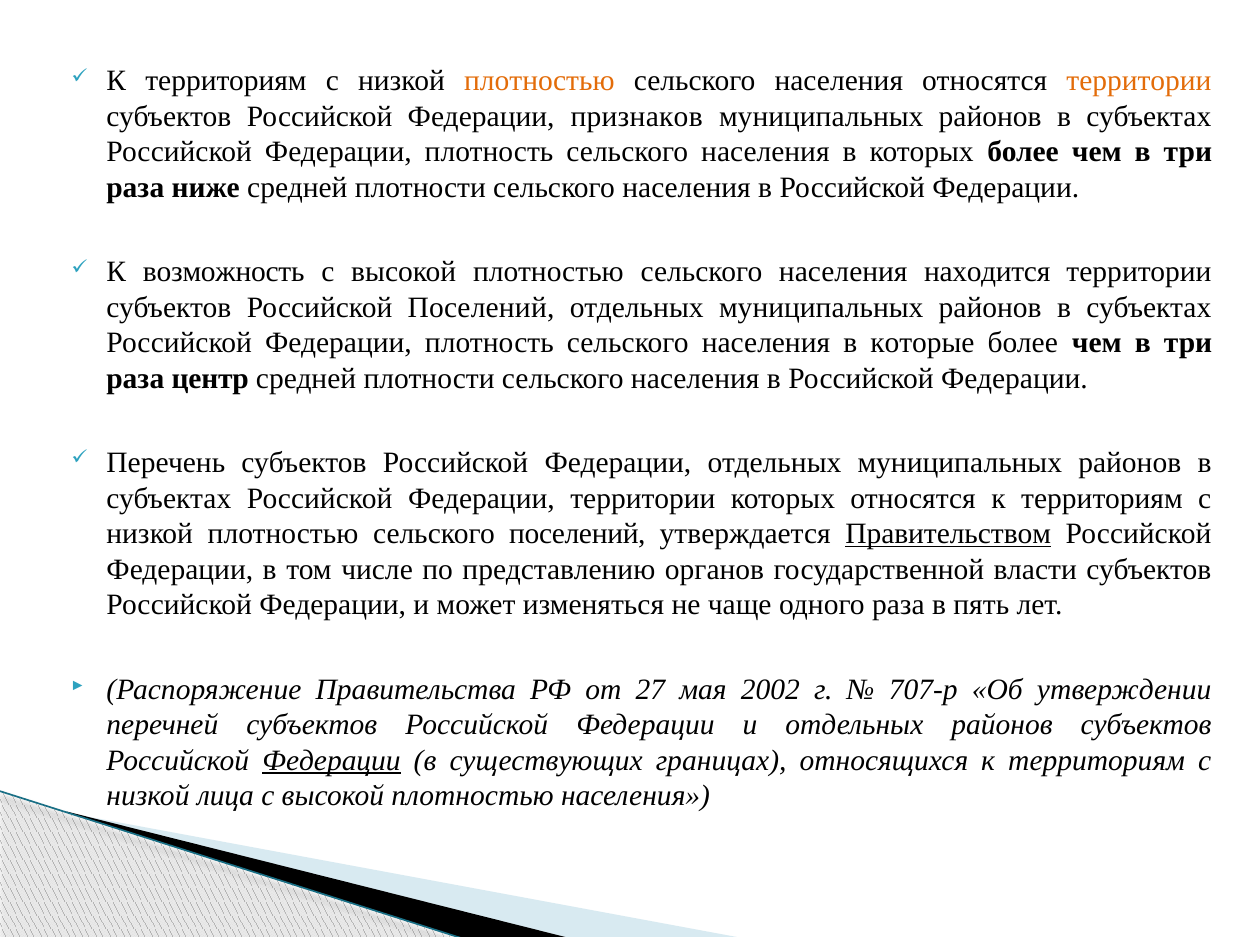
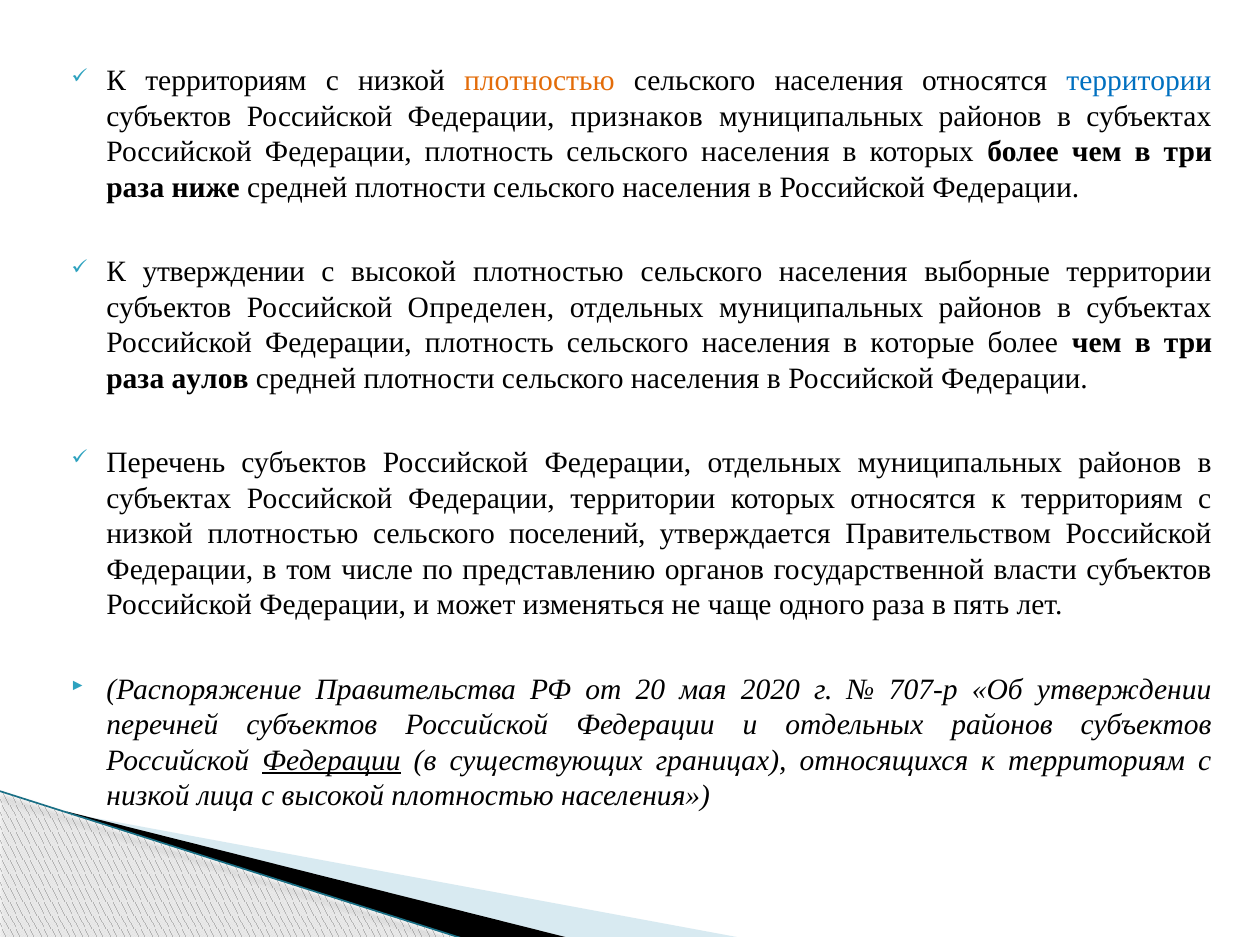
территории at (1139, 81) colour: orange -> blue
К возможность: возможность -> утверждении
находится: находится -> выборные
Российской Поселений: Поселений -> Определен
центр: центр -> аулов
Правительством underline: present -> none
27: 27 -> 20
2002: 2002 -> 2020
